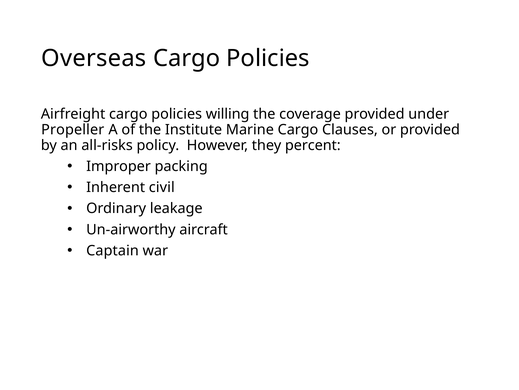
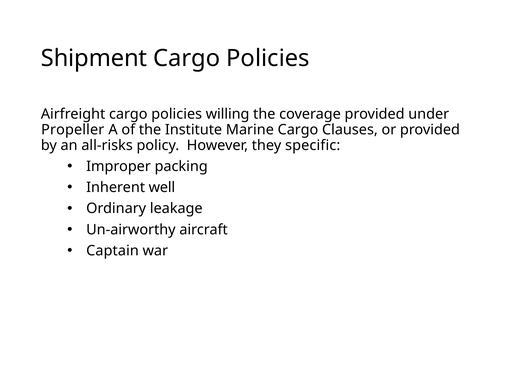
Overseas: Overseas -> Shipment
percent: percent -> specific
civil: civil -> well
